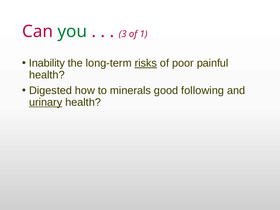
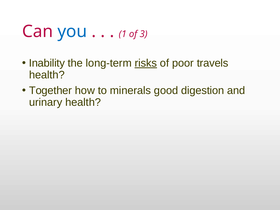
you colour: green -> blue
3: 3 -> 1
1: 1 -> 3
painful: painful -> travels
Digested: Digested -> Together
following: following -> digestion
urinary underline: present -> none
